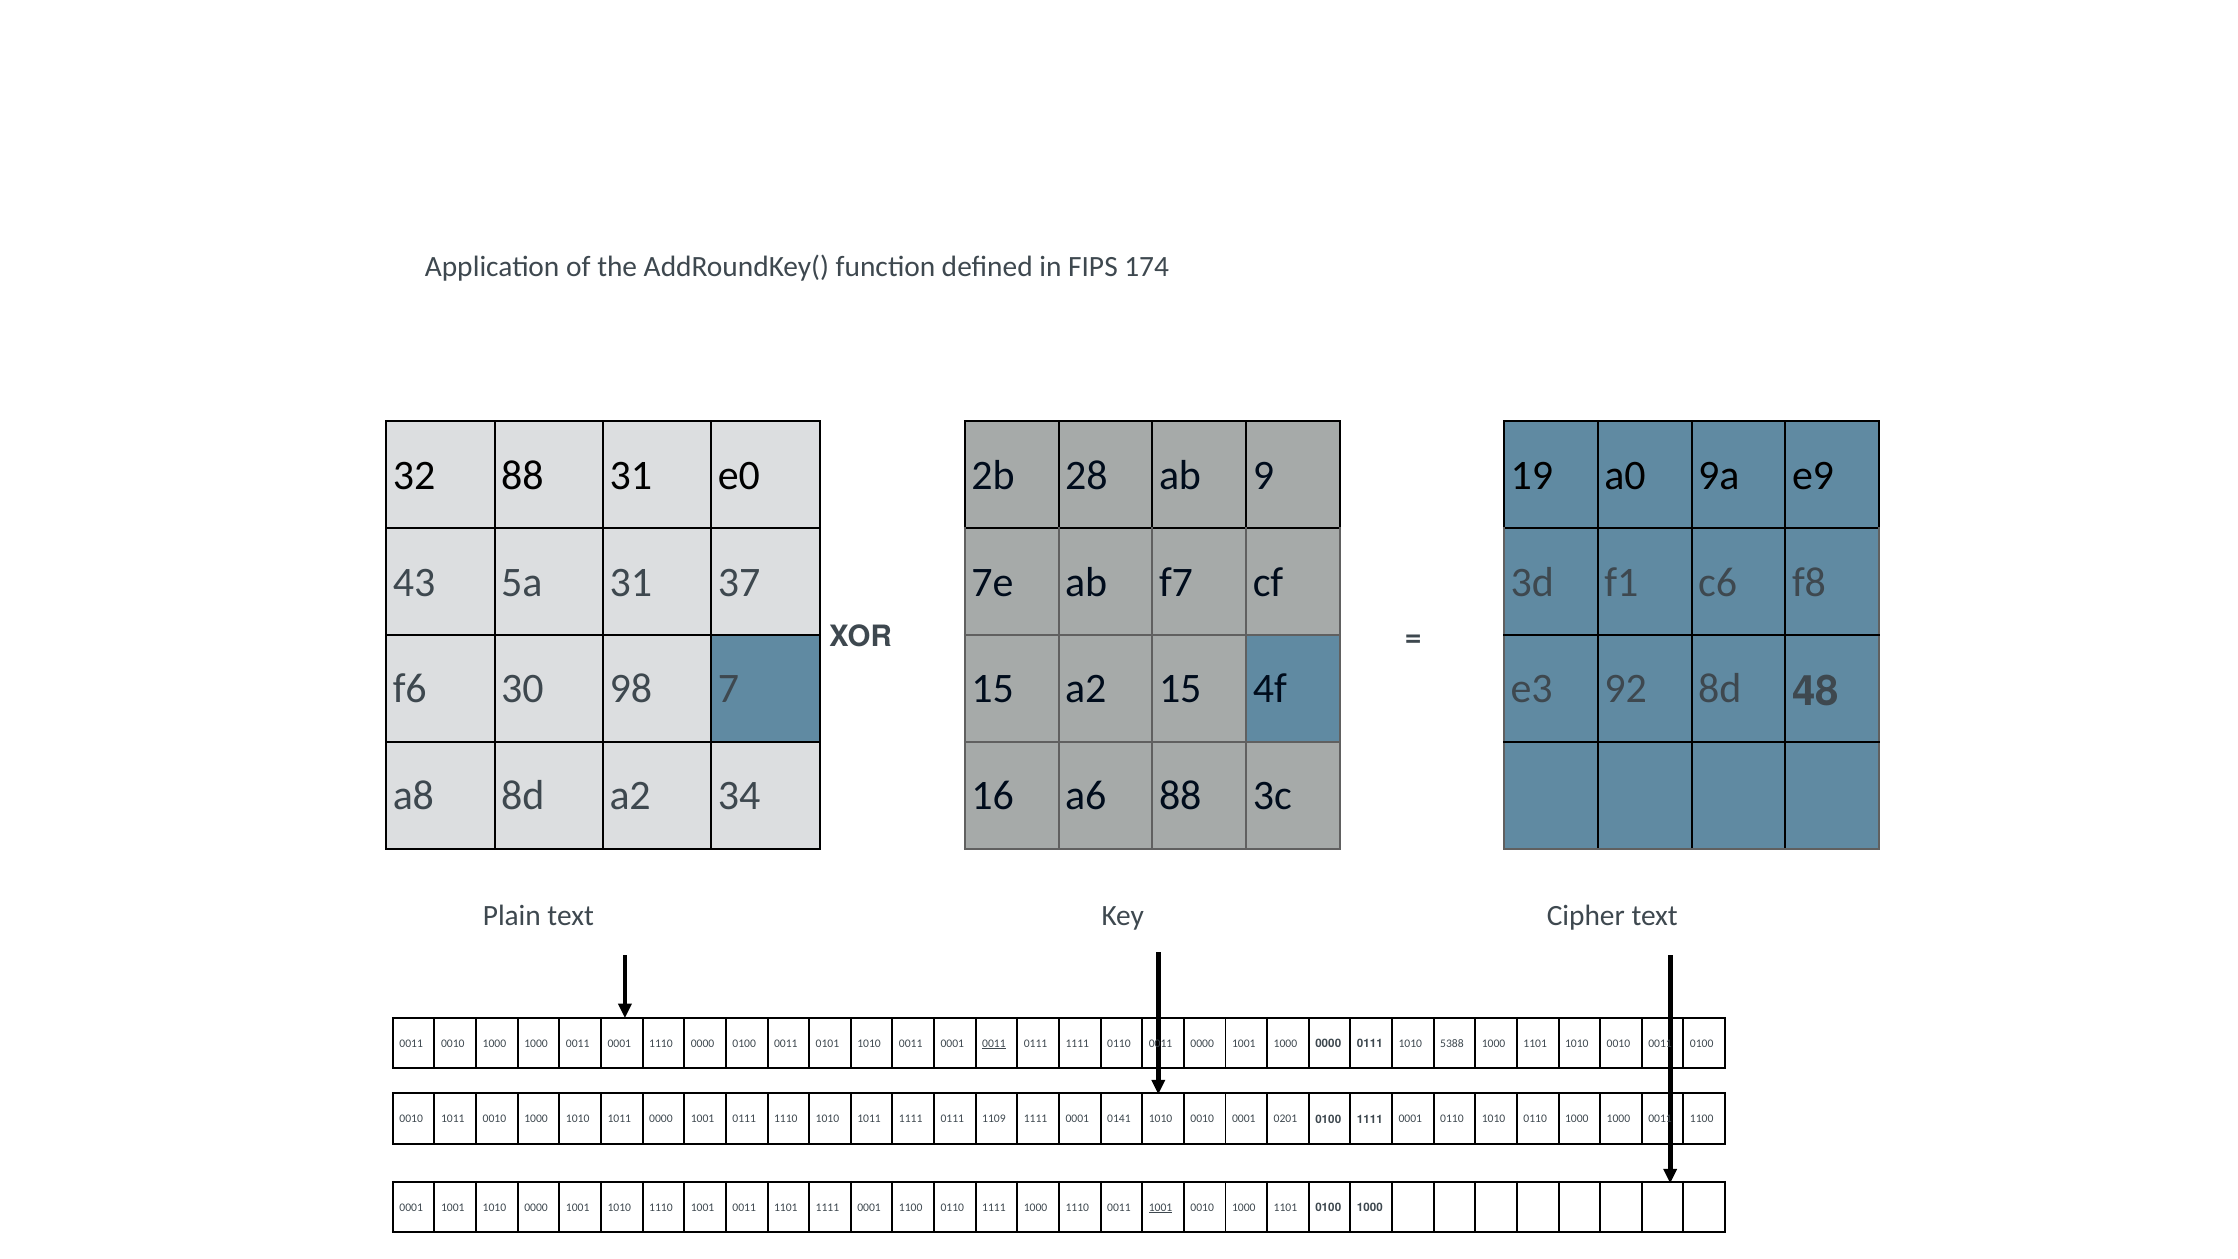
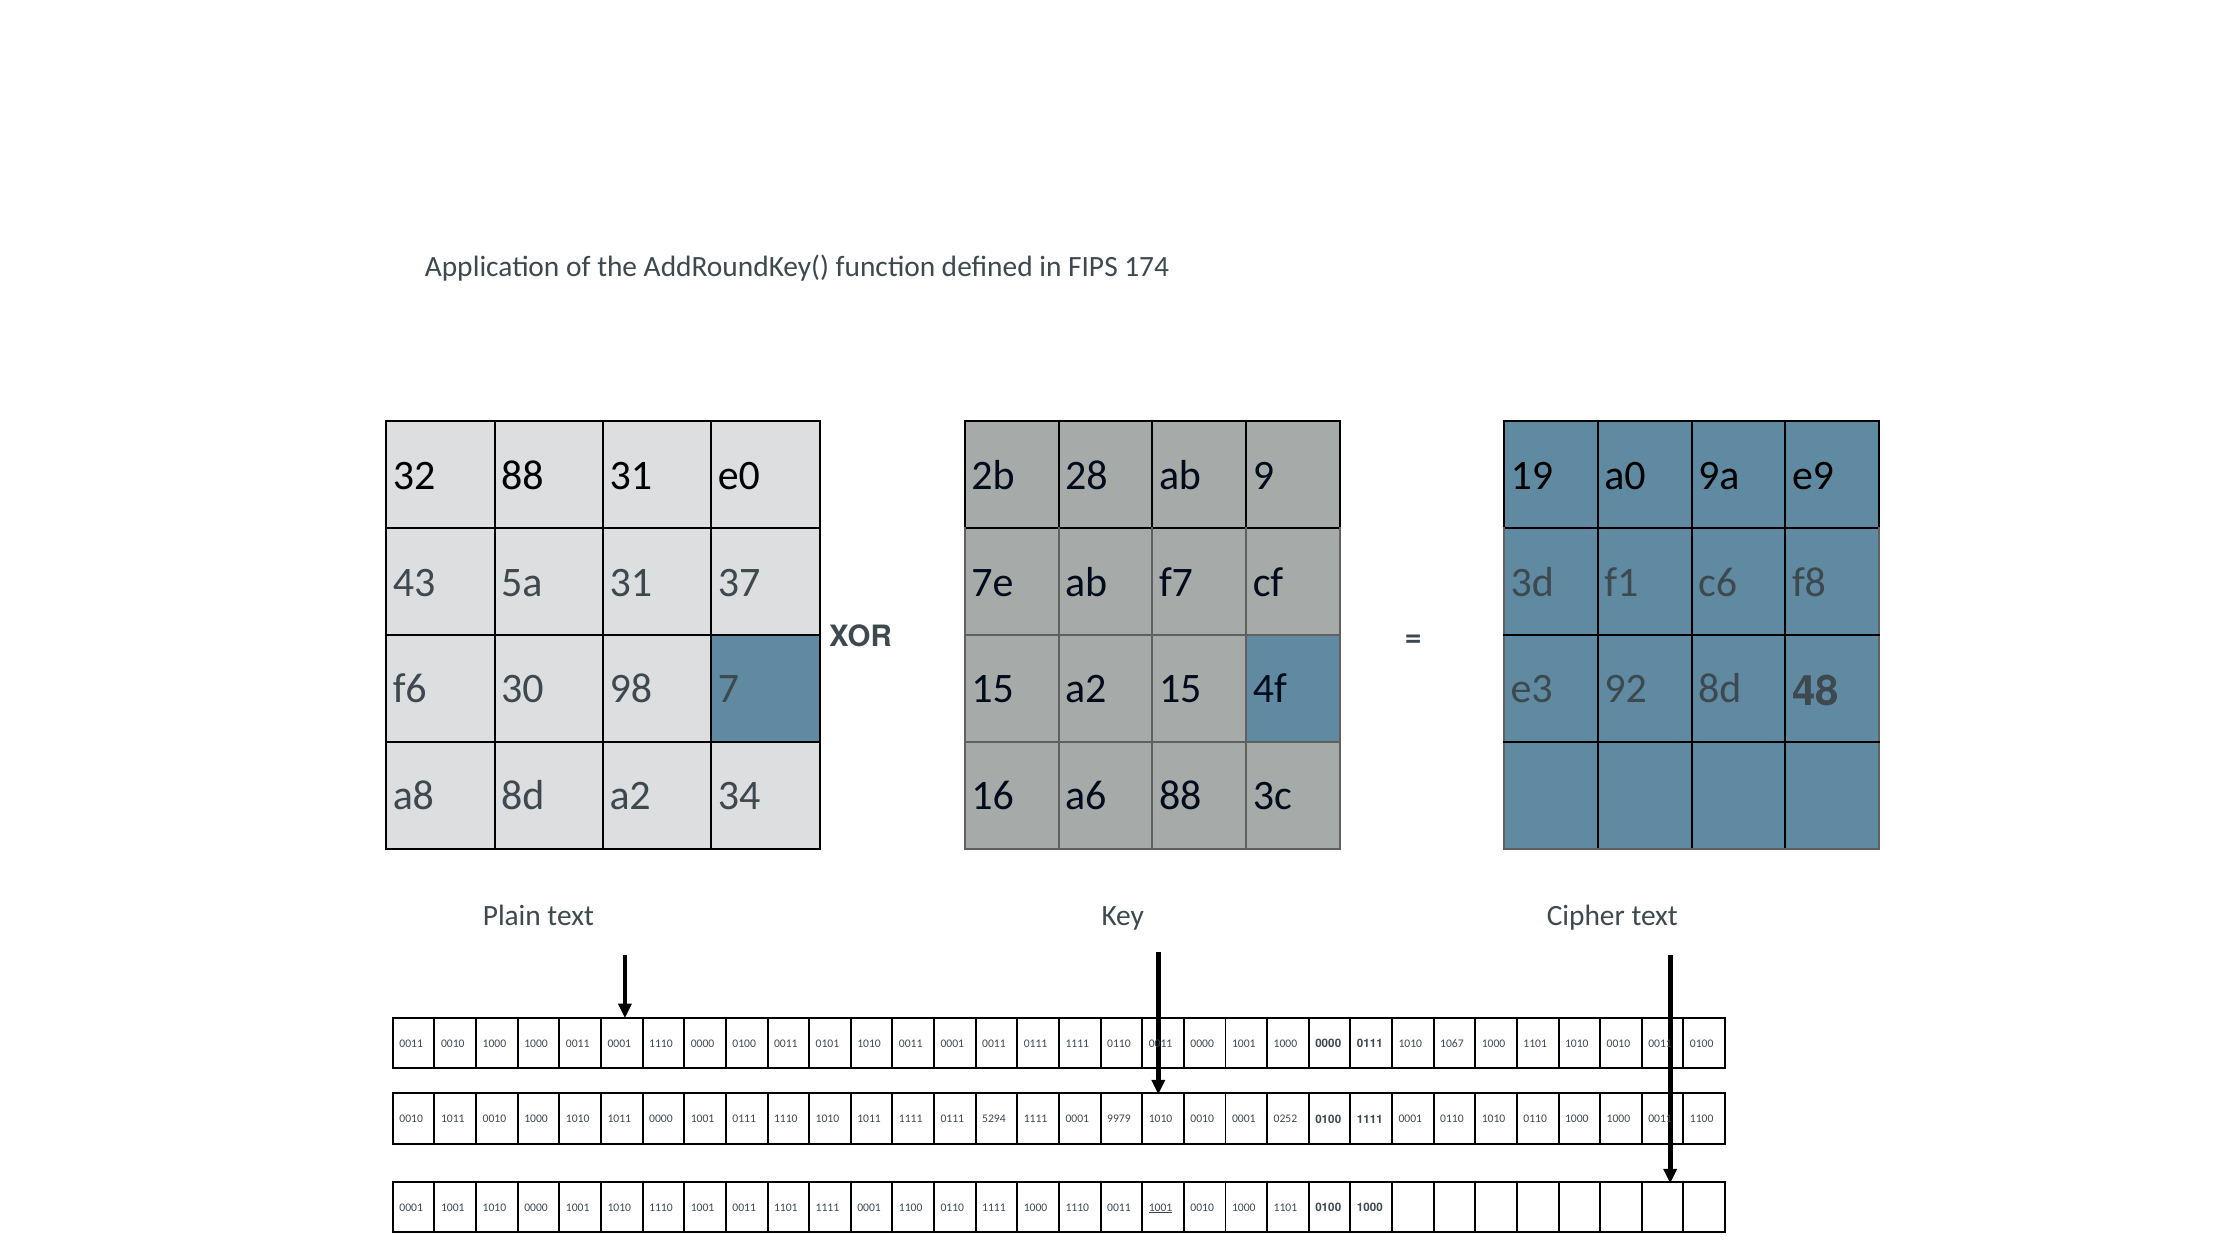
0011 at (994, 1043) underline: present -> none
5388: 5388 -> 1067
1109: 1109 -> 5294
0141: 0141 -> 9979
0201: 0201 -> 0252
